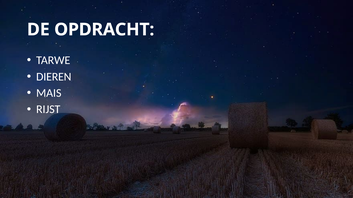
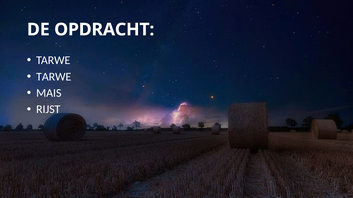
DIEREN at (54, 77): DIEREN -> TARWE
